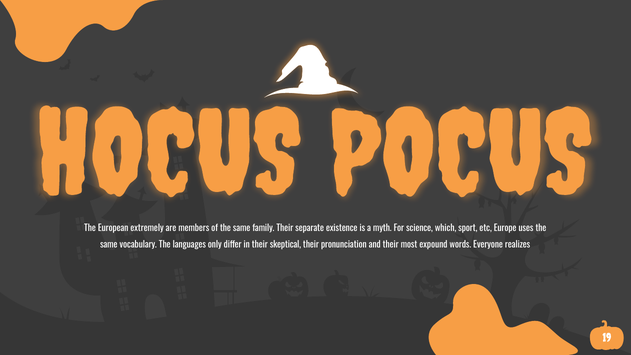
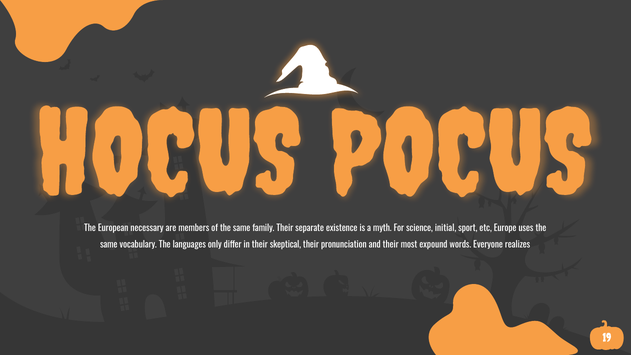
extremely: extremely -> necessary
which: which -> initial
